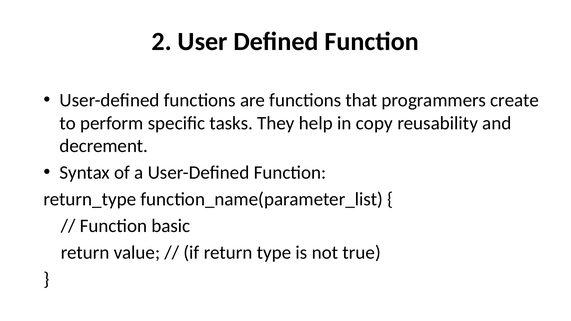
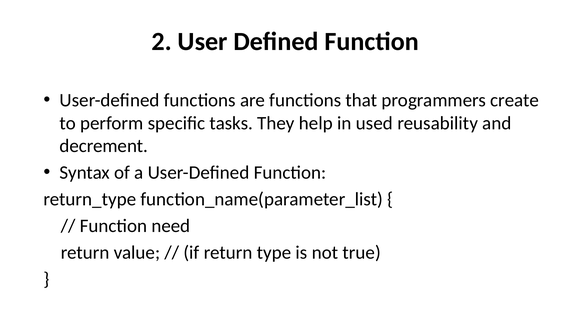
copy: copy -> used
basic: basic -> need
